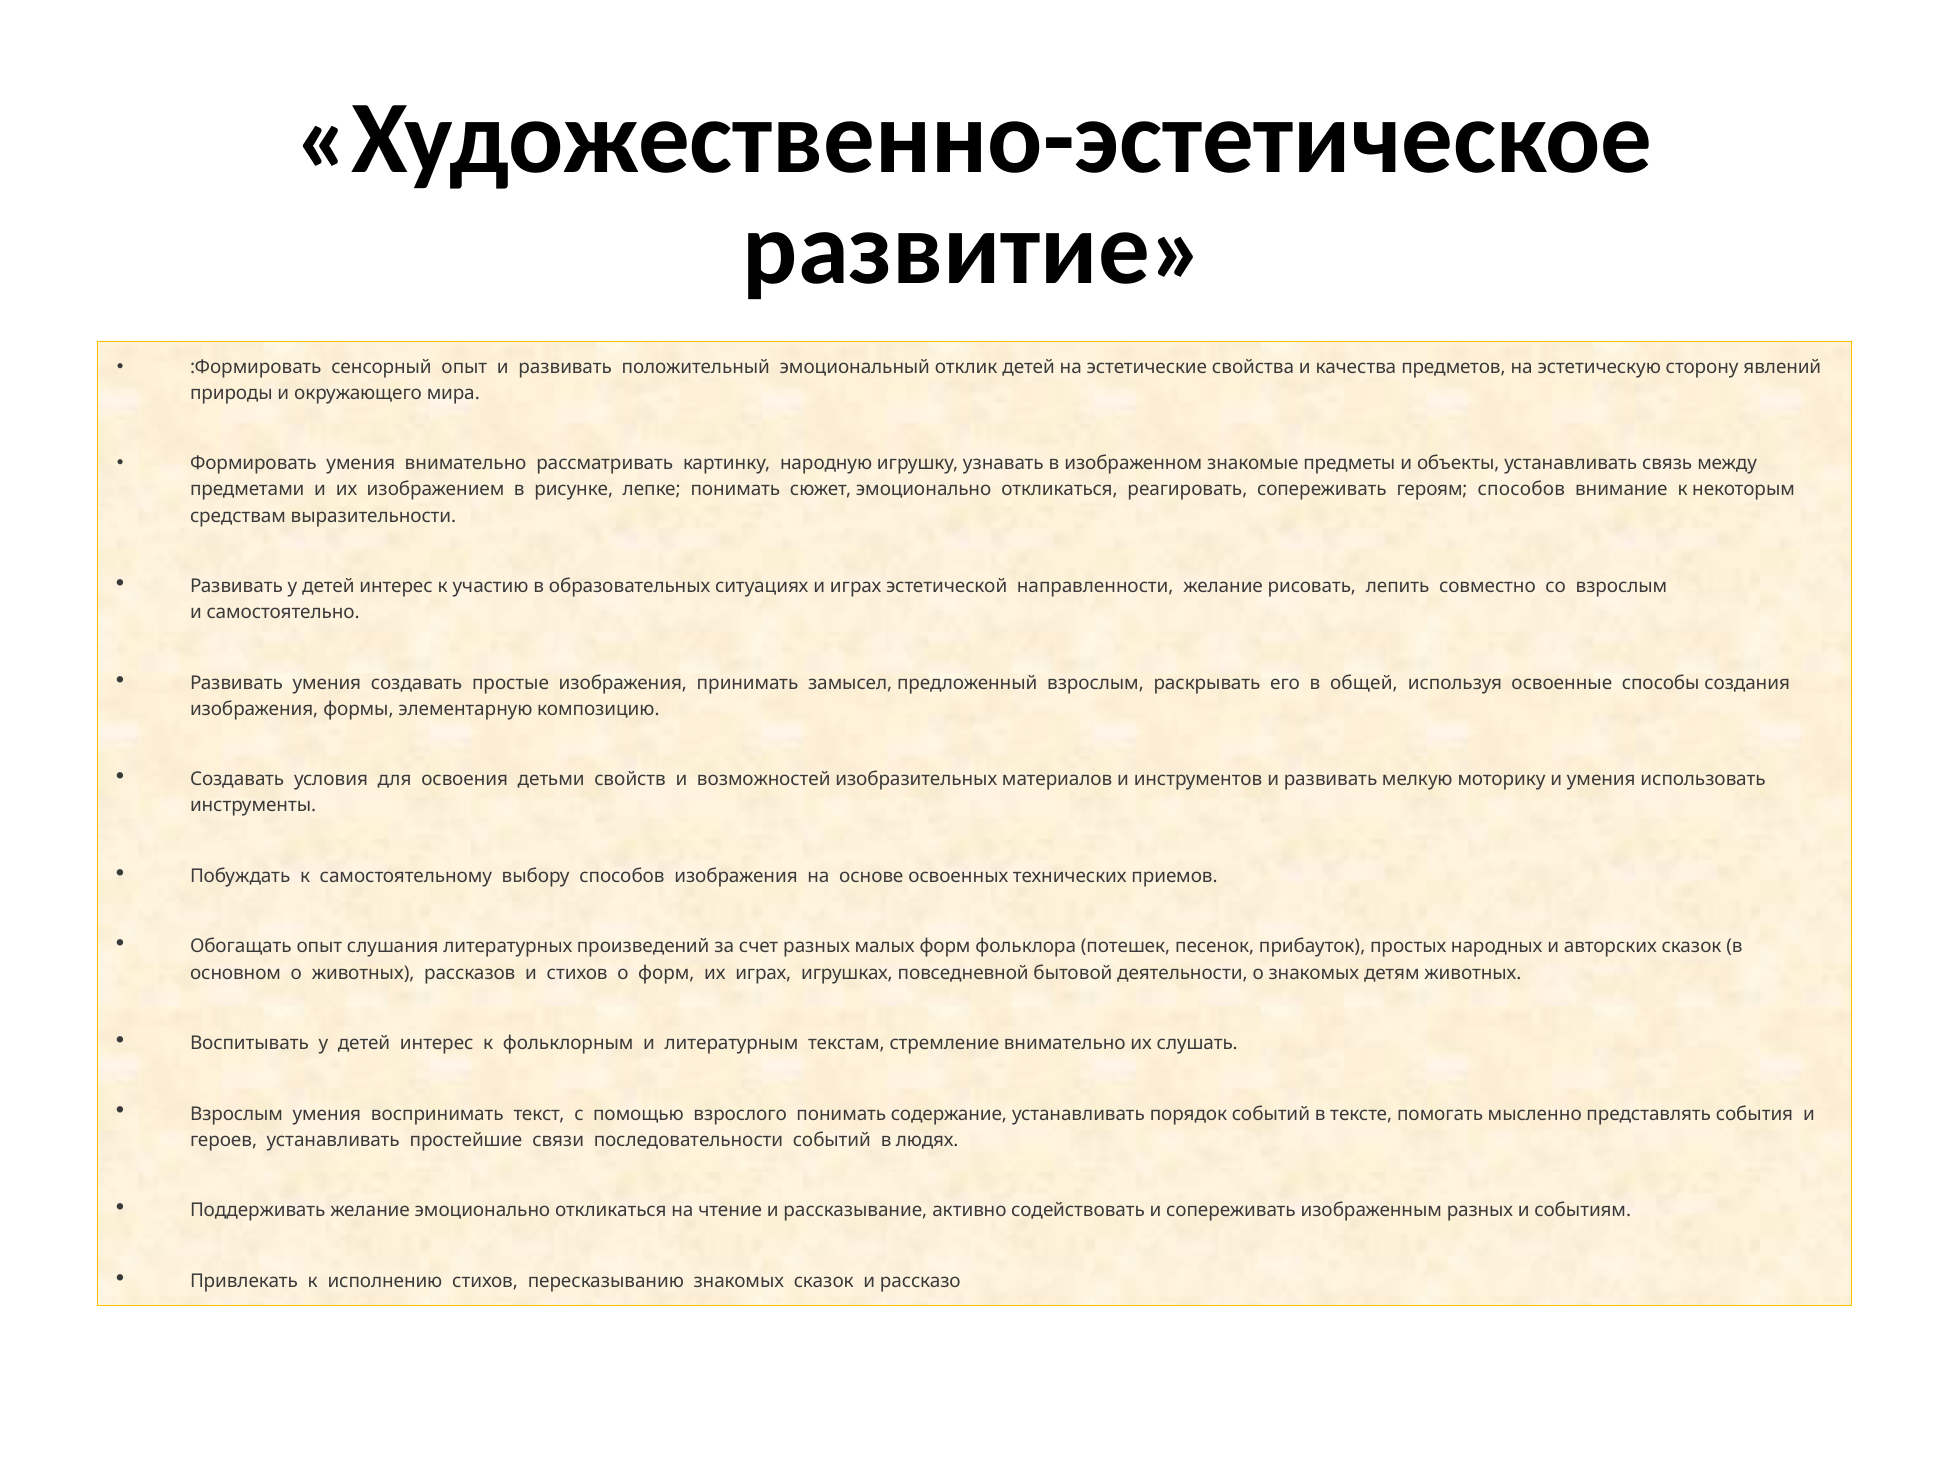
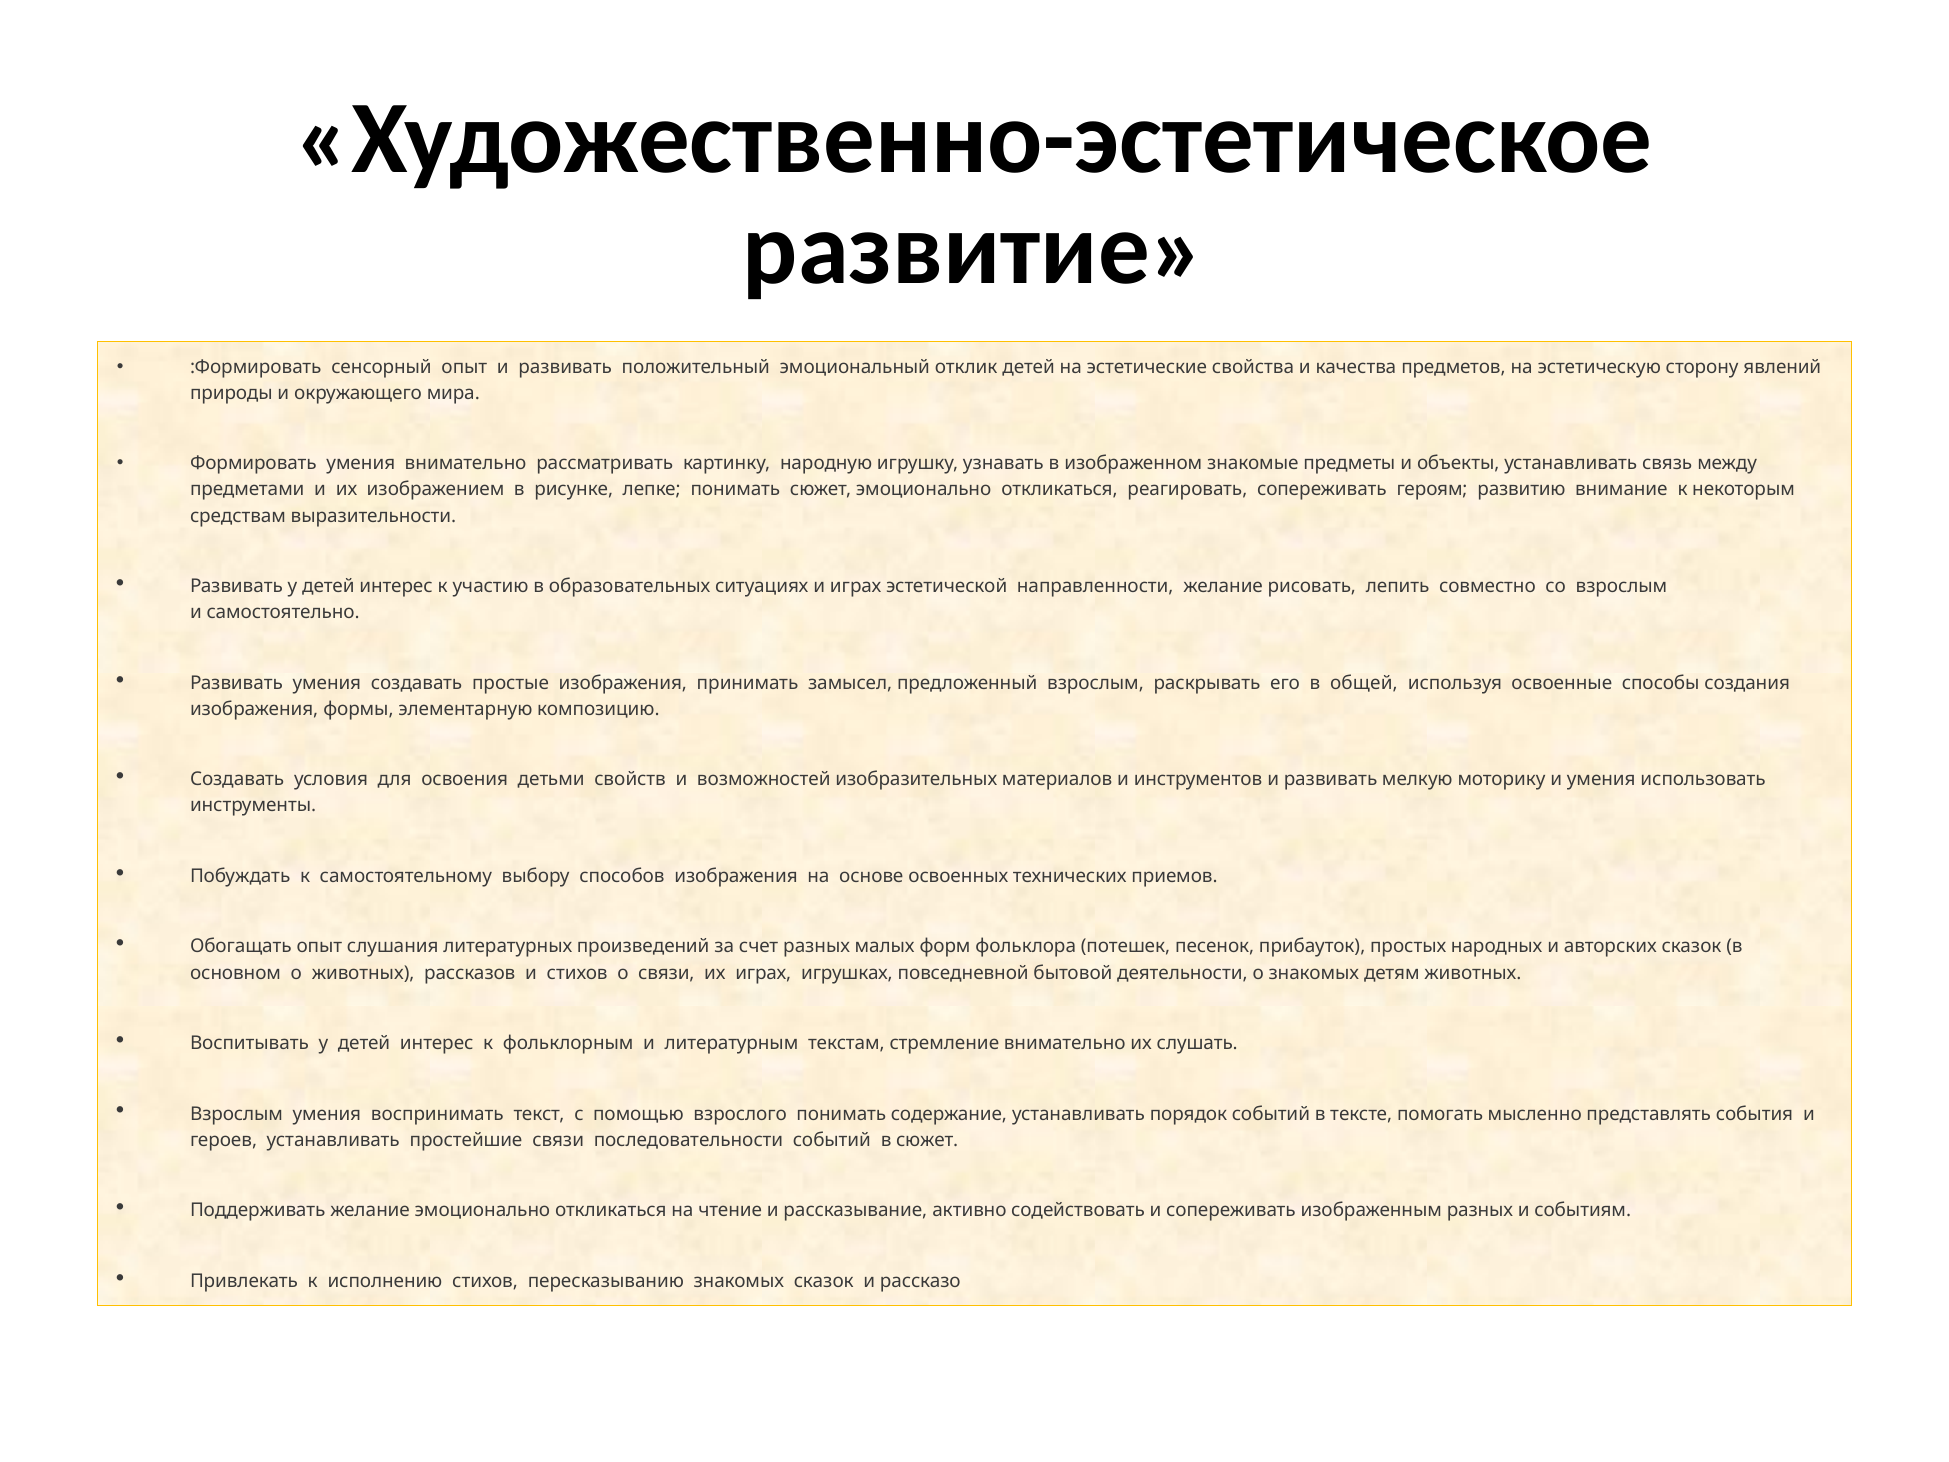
героям способов: способов -> развитию
о форм: форм -> связи
в людях: людях -> сюжет
